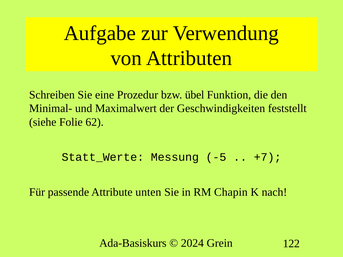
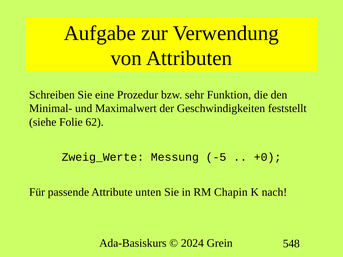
übel: übel -> sehr
Statt_Werte: Statt_Werte -> Zweig_Werte
+7: +7 -> +0
122: 122 -> 548
